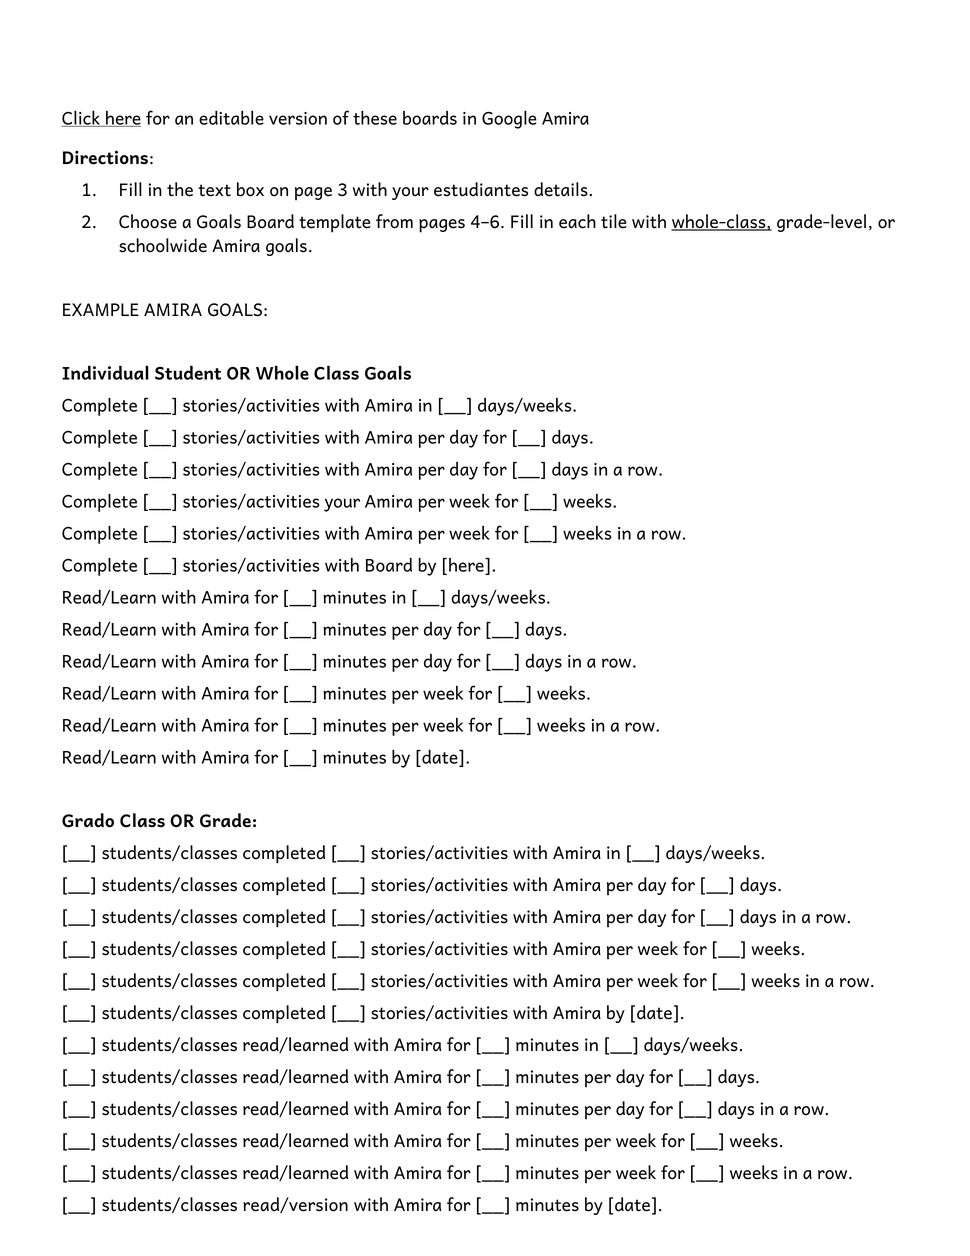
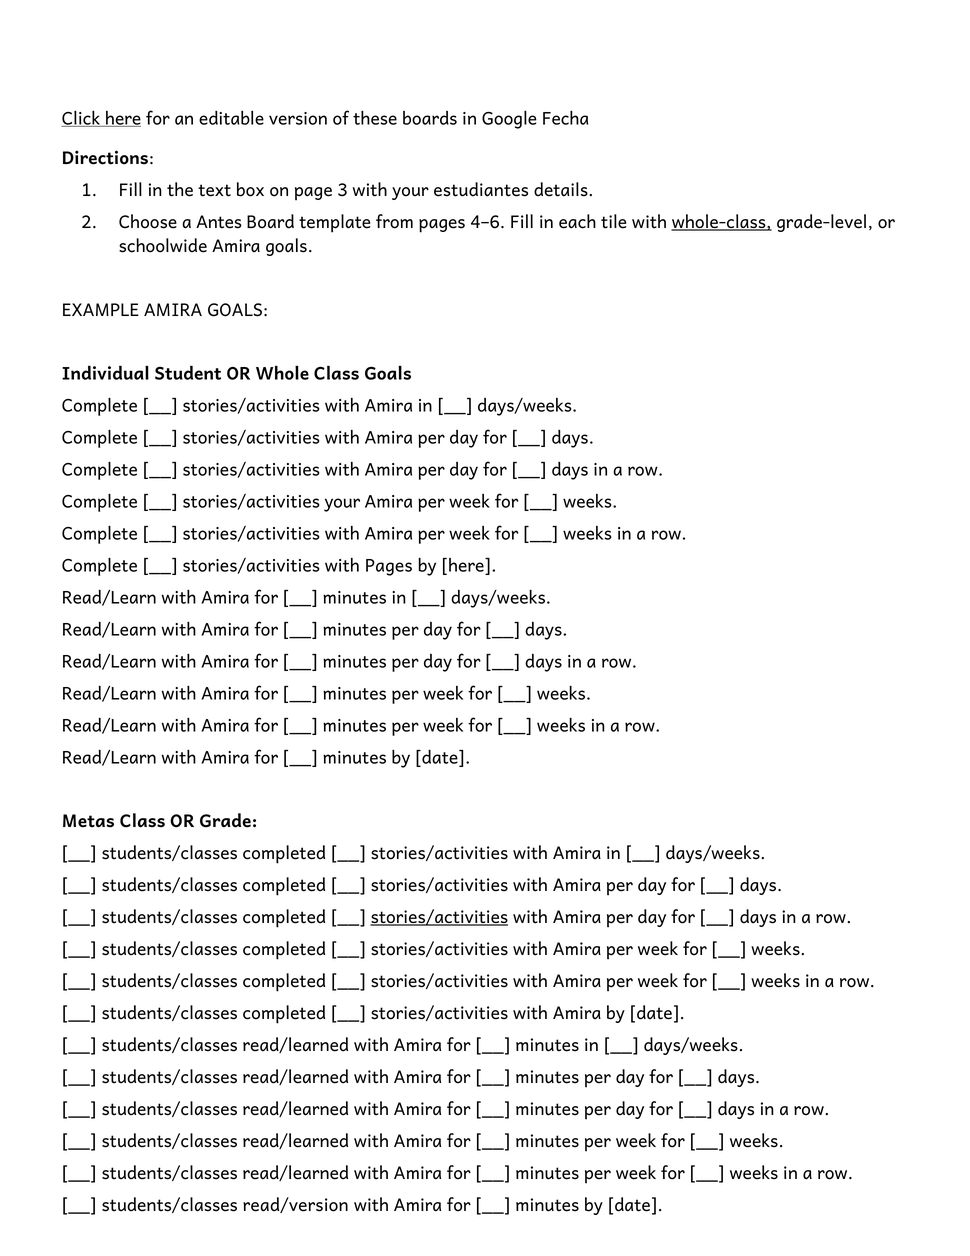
Google Amira: Amira -> Fecha
a Goals: Goals -> Antes
with Board: Board -> Pages
Grado: Grado -> Metas
stories/activities at (439, 917) underline: none -> present
